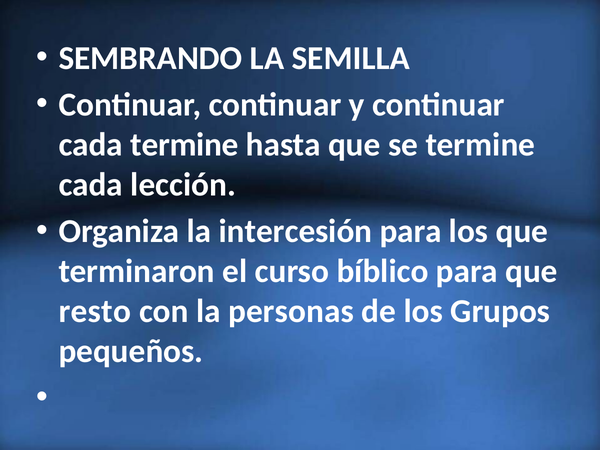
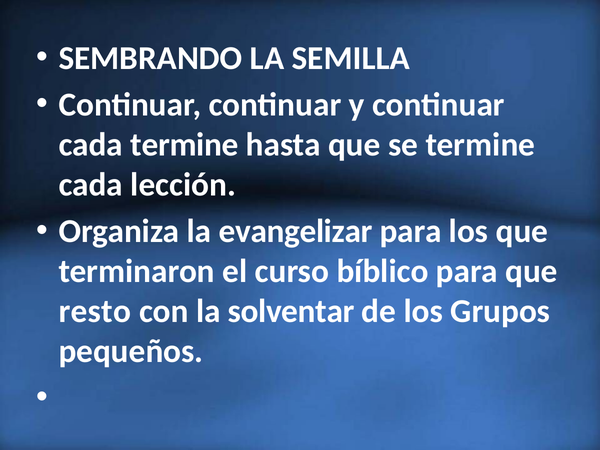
intercesión: intercesión -> evangelizar
personas: personas -> solventar
